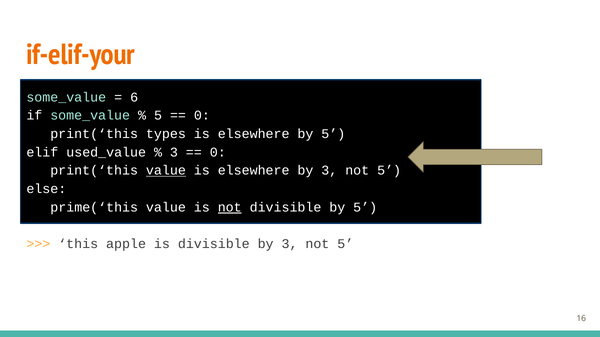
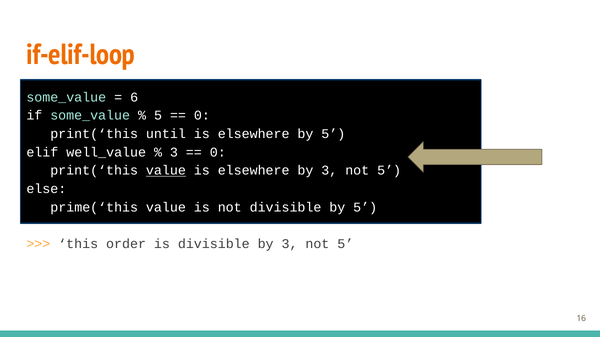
if-elif-your: if-elif-your -> if-elif-loop
types: types -> until
used_value: used_value -> well_value
not at (230, 208) underline: present -> none
apple: apple -> order
